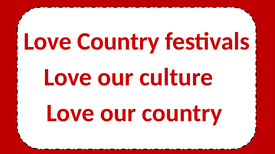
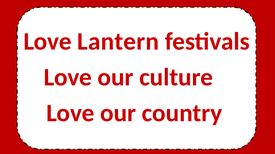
Love Country: Country -> Lantern
